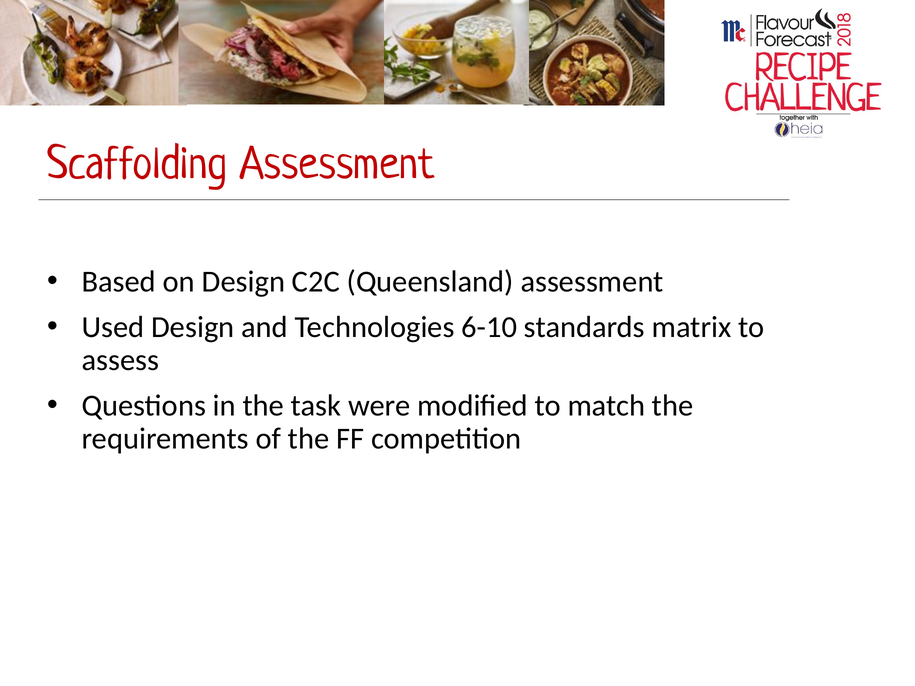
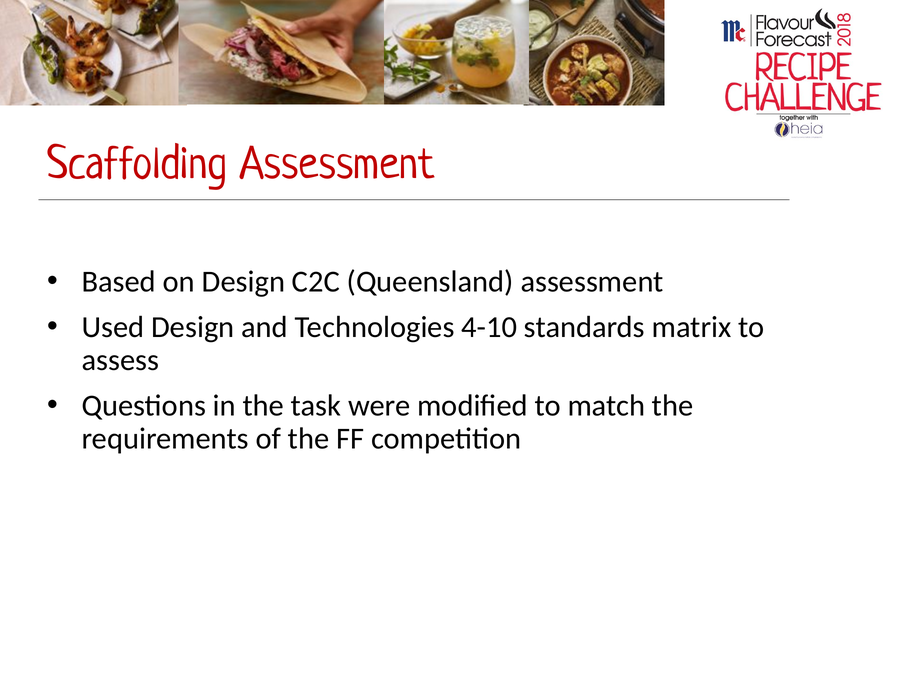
6-10: 6-10 -> 4-10
